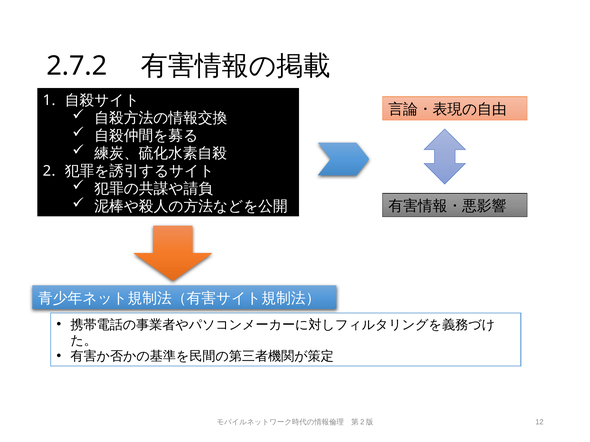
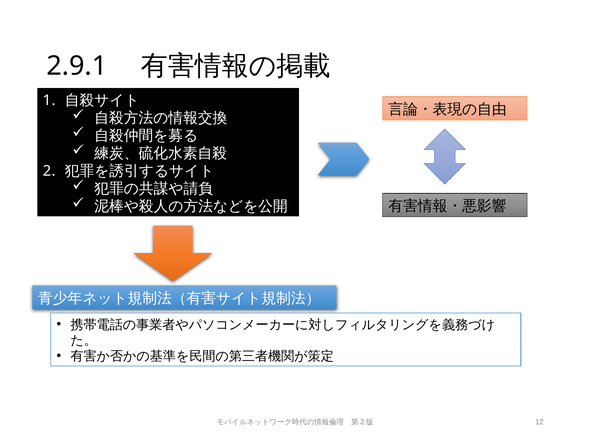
2.7.2: 2.7.2 -> 2.9.1
